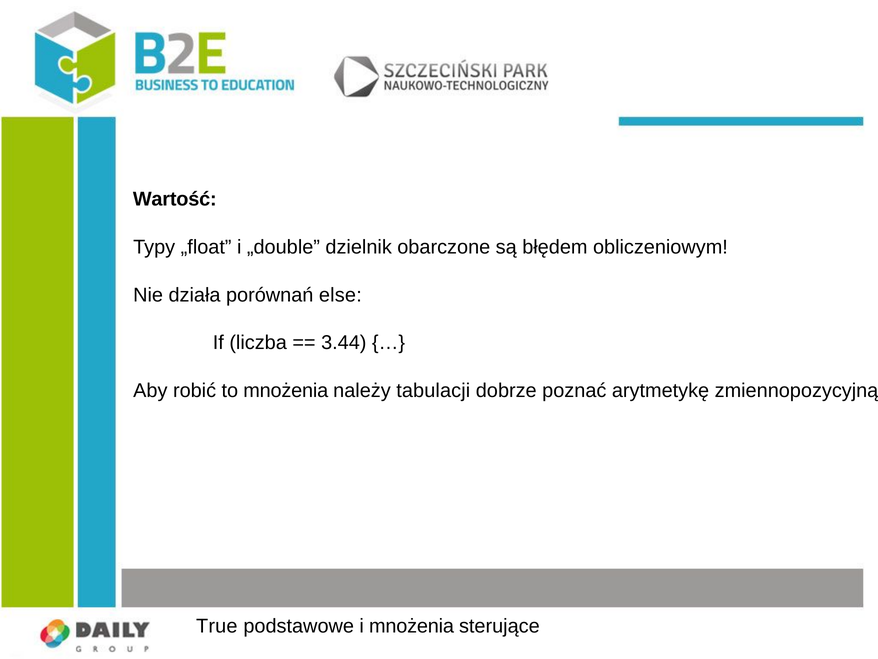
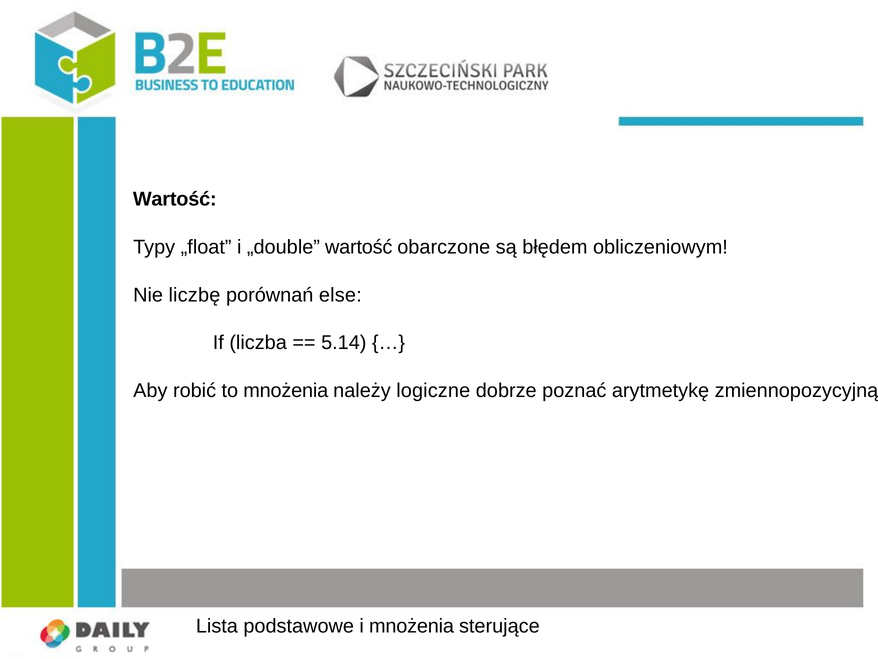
„double dzielnik: dzielnik -> wartość
działa: działa -> liczbę
3.44: 3.44 -> 5.14
tabulacji: tabulacji -> logiczne
True: True -> Lista
